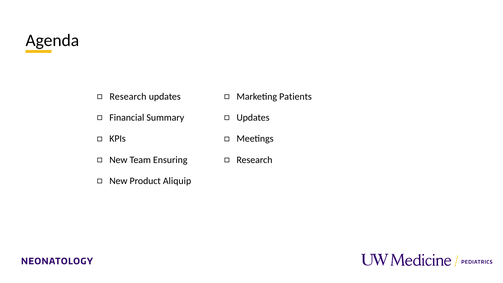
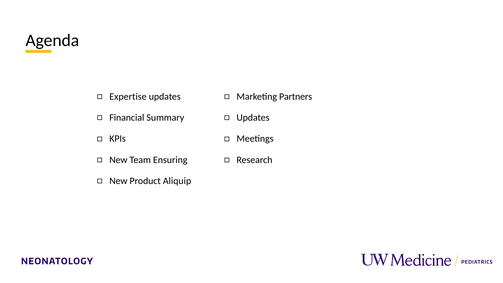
Research at (128, 96): Research -> Expertise
Patients: Patients -> Partners
